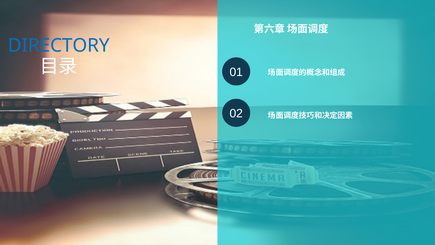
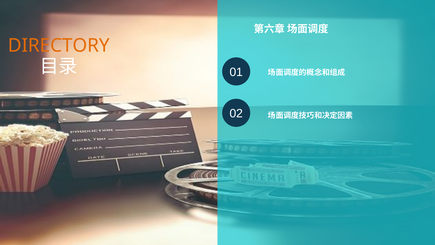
DIRECTORY colour: blue -> orange
